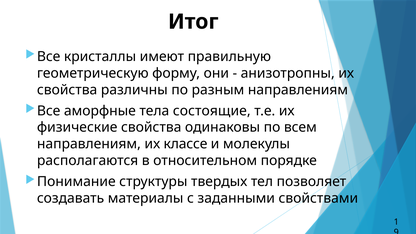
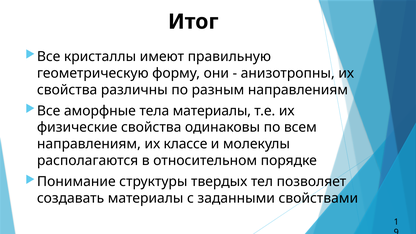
тела состоящие: состоящие -> материалы
